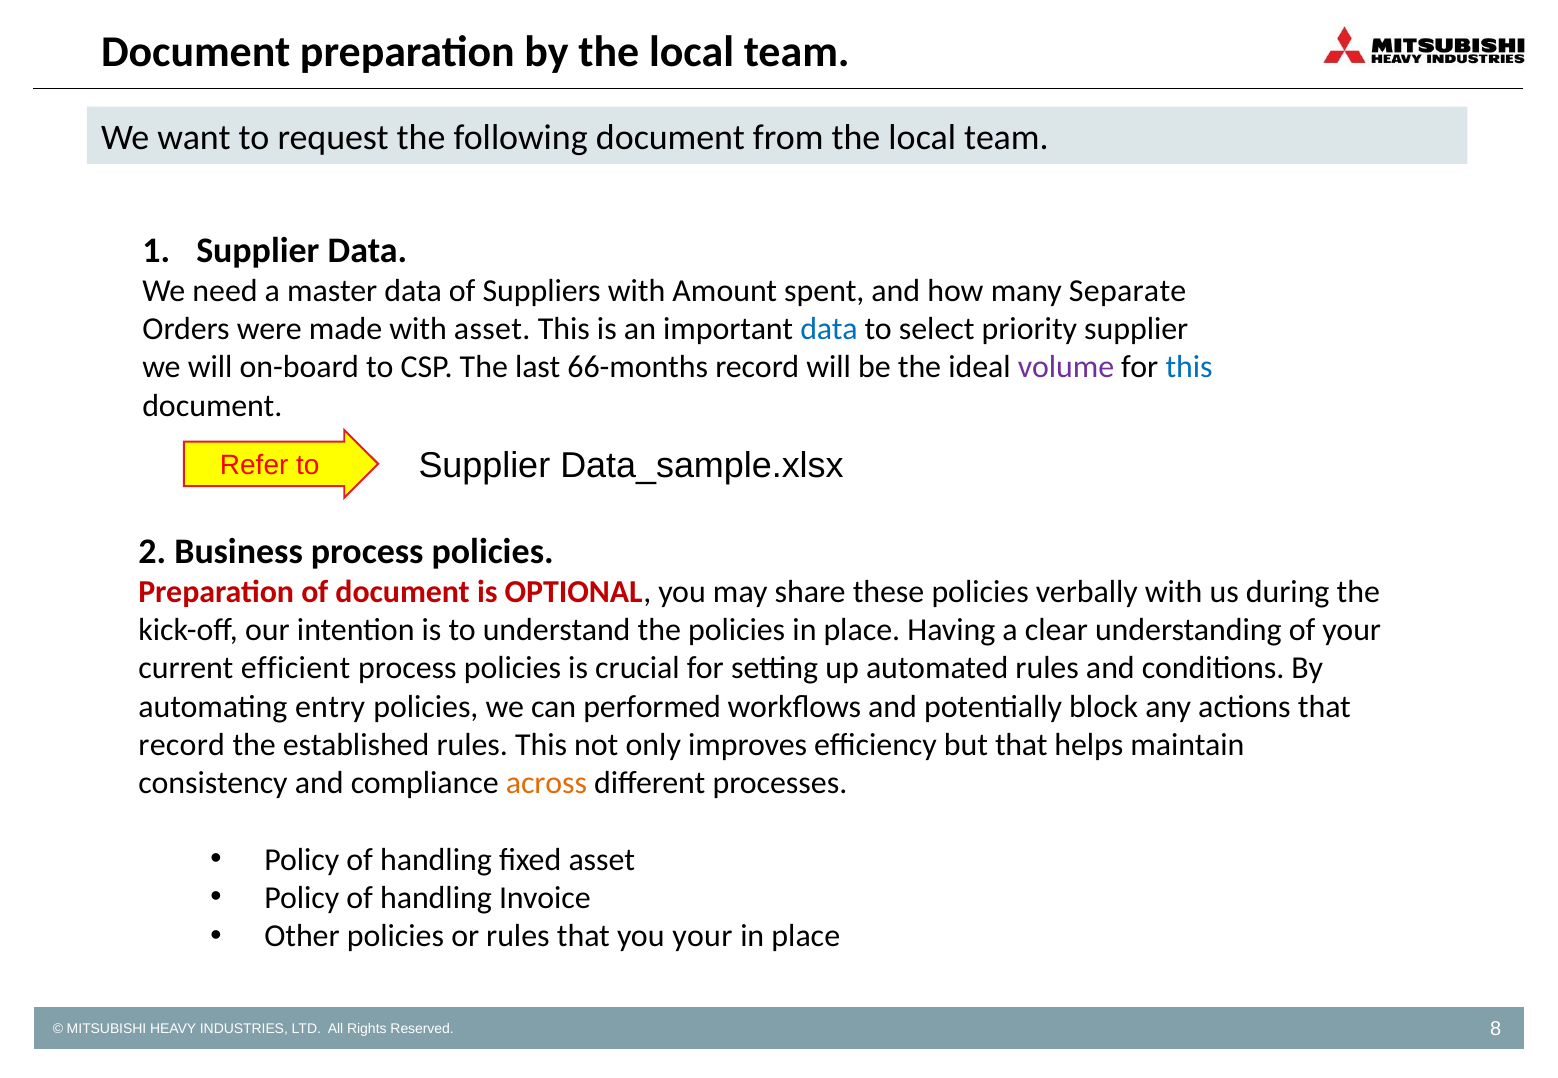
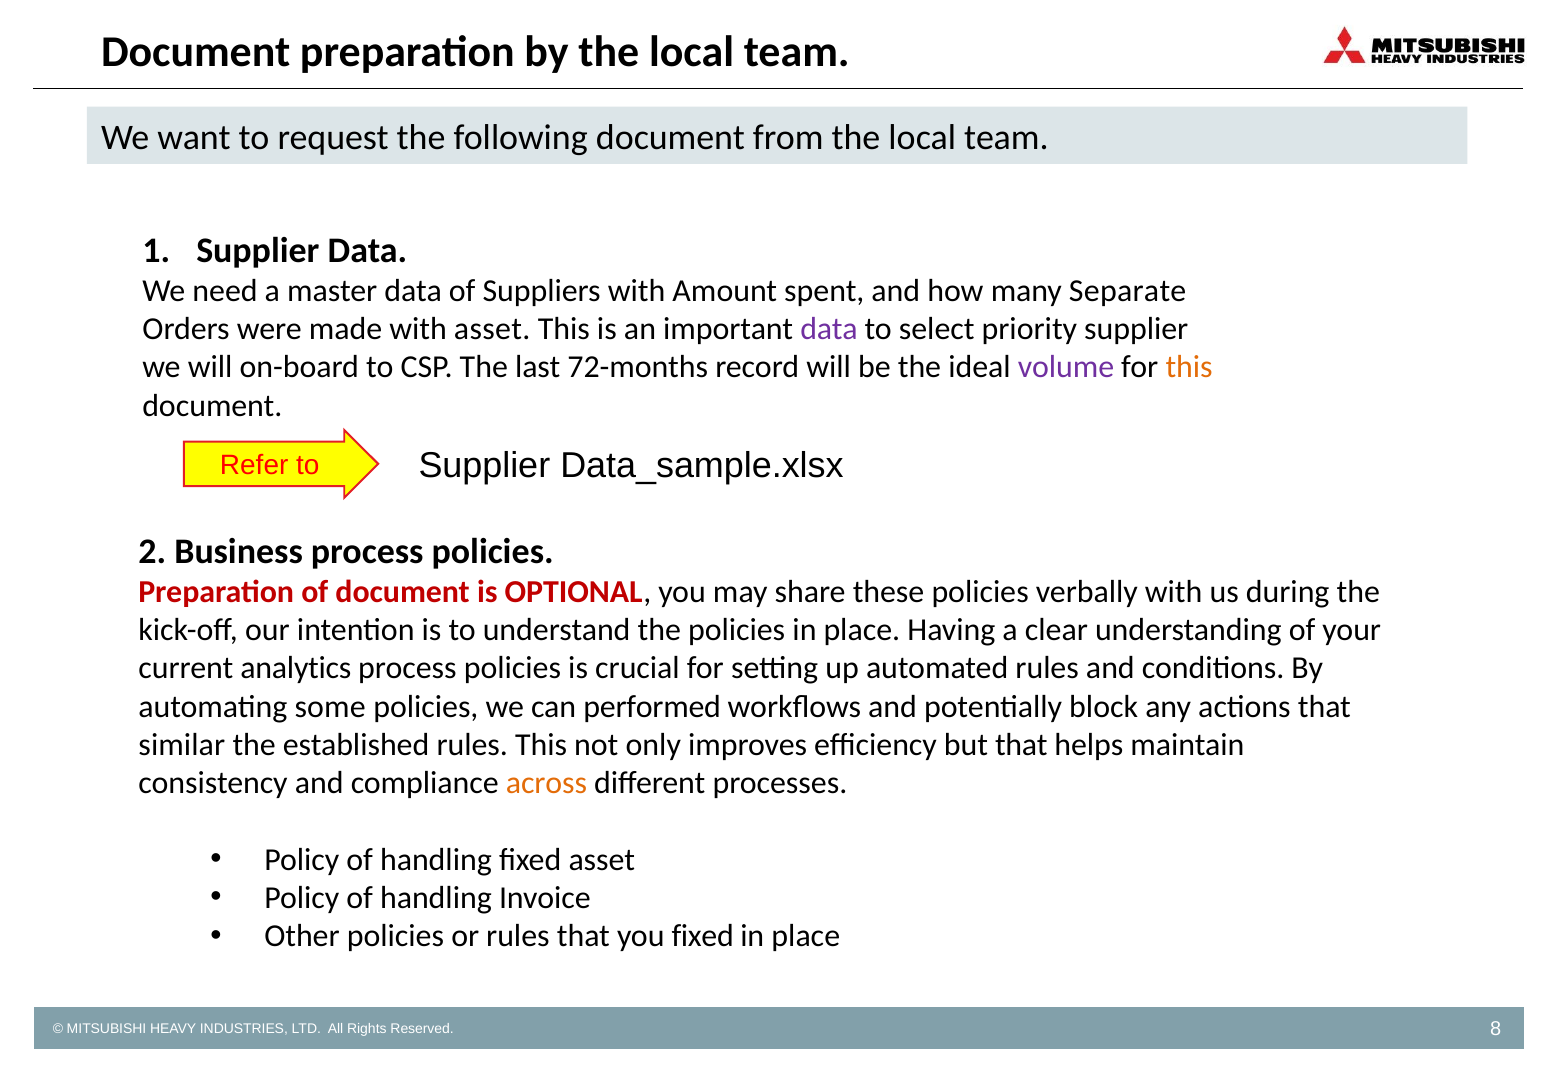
data at (829, 329) colour: blue -> purple
66-months: 66-months -> 72-months
this at (1189, 368) colour: blue -> orange
efficient: efficient -> analytics
entry: entry -> some
record at (182, 745): record -> similar
you your: your -> fixed
